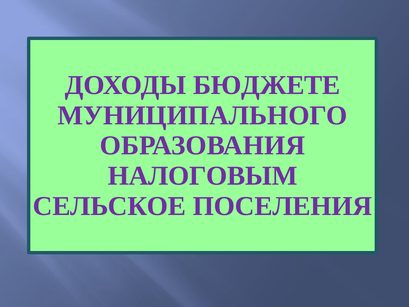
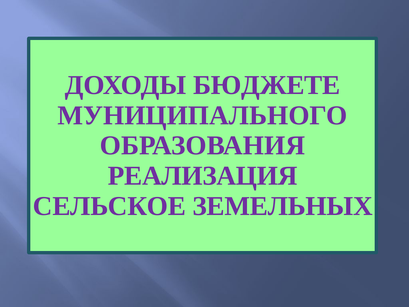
НАЛОГОВЫМ: НАЛОГОВЫМ -> РЕАЛИЗАЦИЯ
ПОСЕЛЕНИЯ: ПОСЕЛЕНИЯ -> ЗЕМЕЛЬНЫХ
